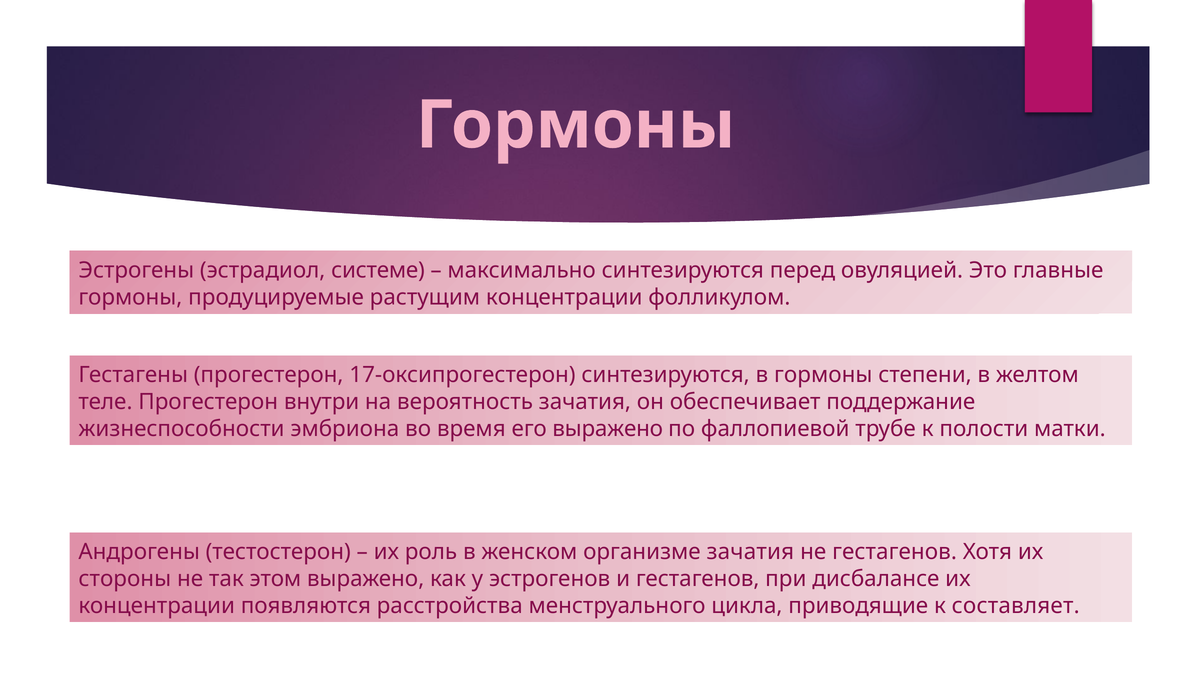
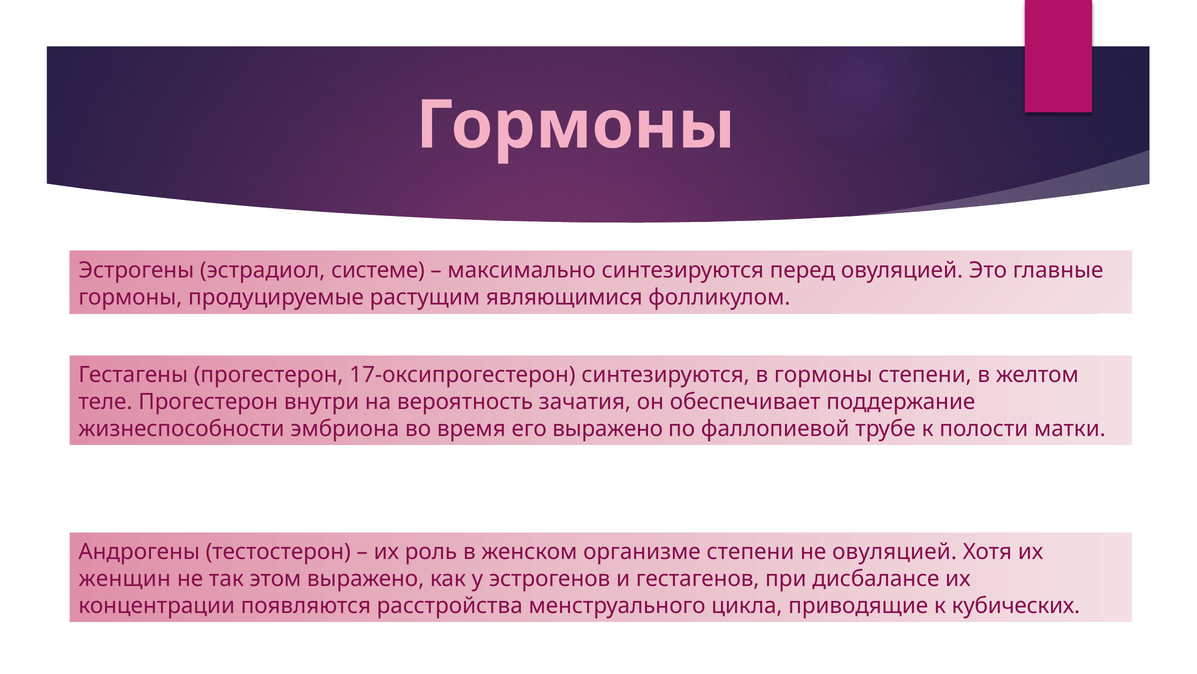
растущим концентрации: концентрации -> являющимися
организме зачатия: зачатия -> степени
не гестагенов: гестагенов -> овуляцией
стороны: стороны -> женщин
составляет: составляет -> кубических
